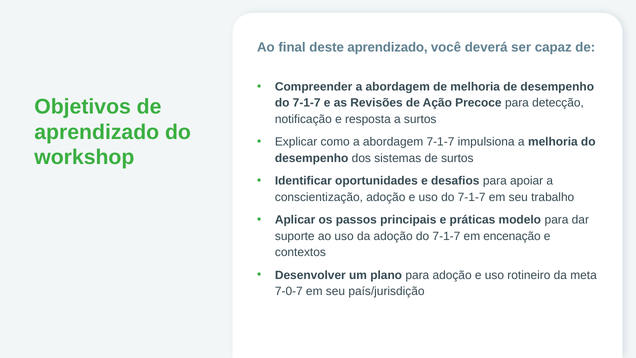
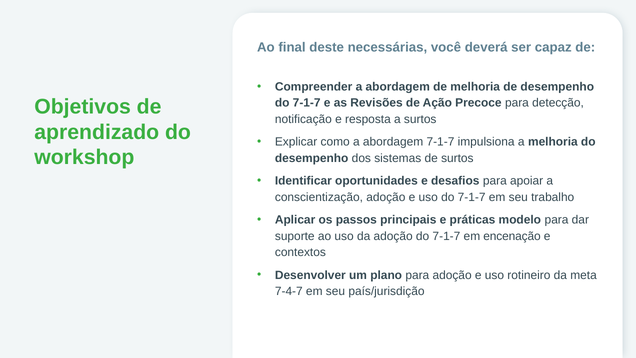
deste aprendizado: aprendizado -> necessárias
7-0-7: 7-0-7 -> 7-4-7
